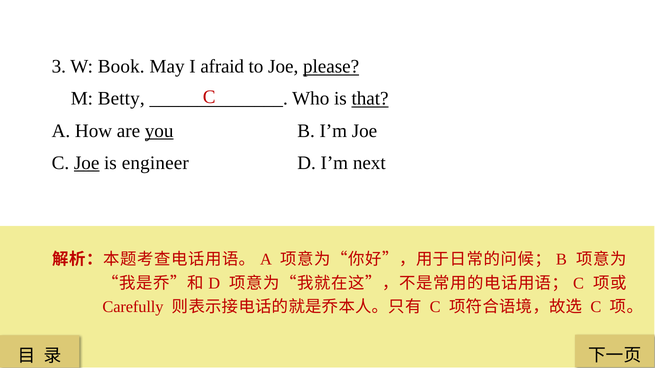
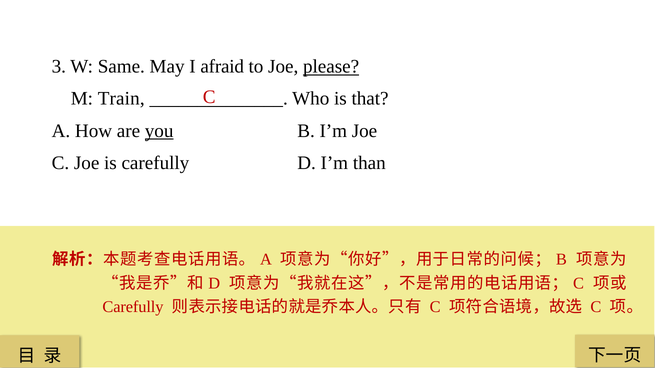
Book: Book -> Same
Betty: Betty -> Train
that underline: present -> none
Joe at (87, 163) underline: present -> none
is engineer: engineer -> carefully
next: next -> than
